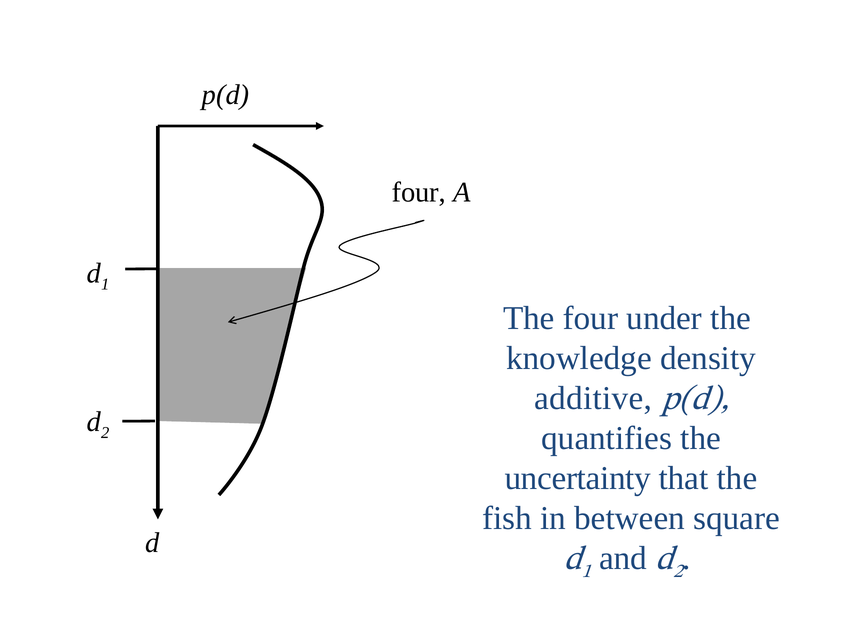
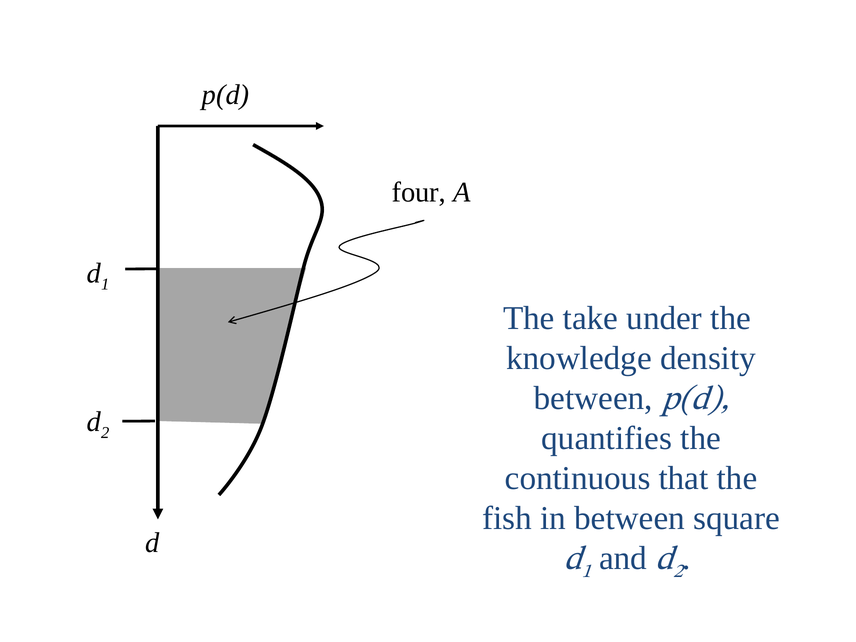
The four: four -> take
additive at (593, 398): additive -> between
uncertainty: uncertainty -> continuous
